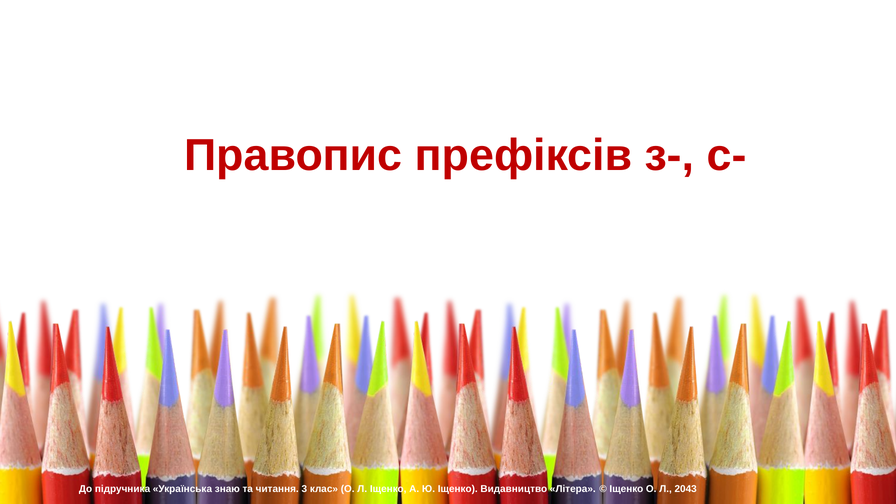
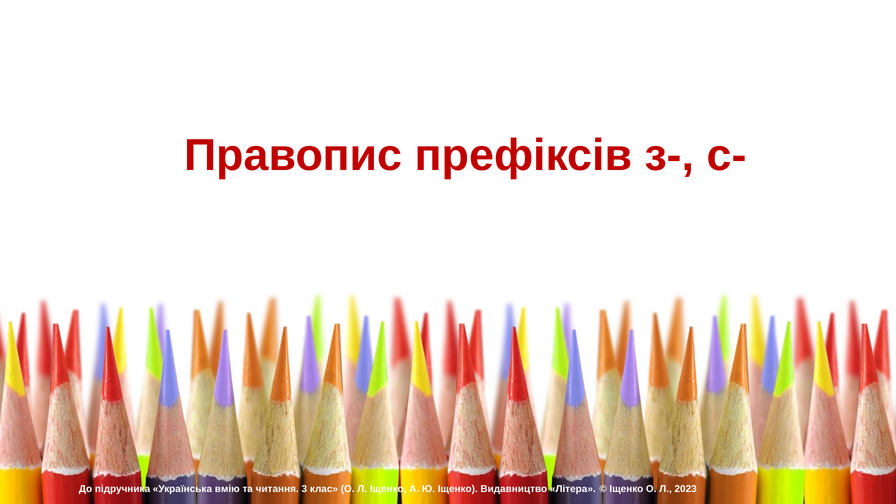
знаю: знаю -> вмію
2043: 2043 -> 2023
